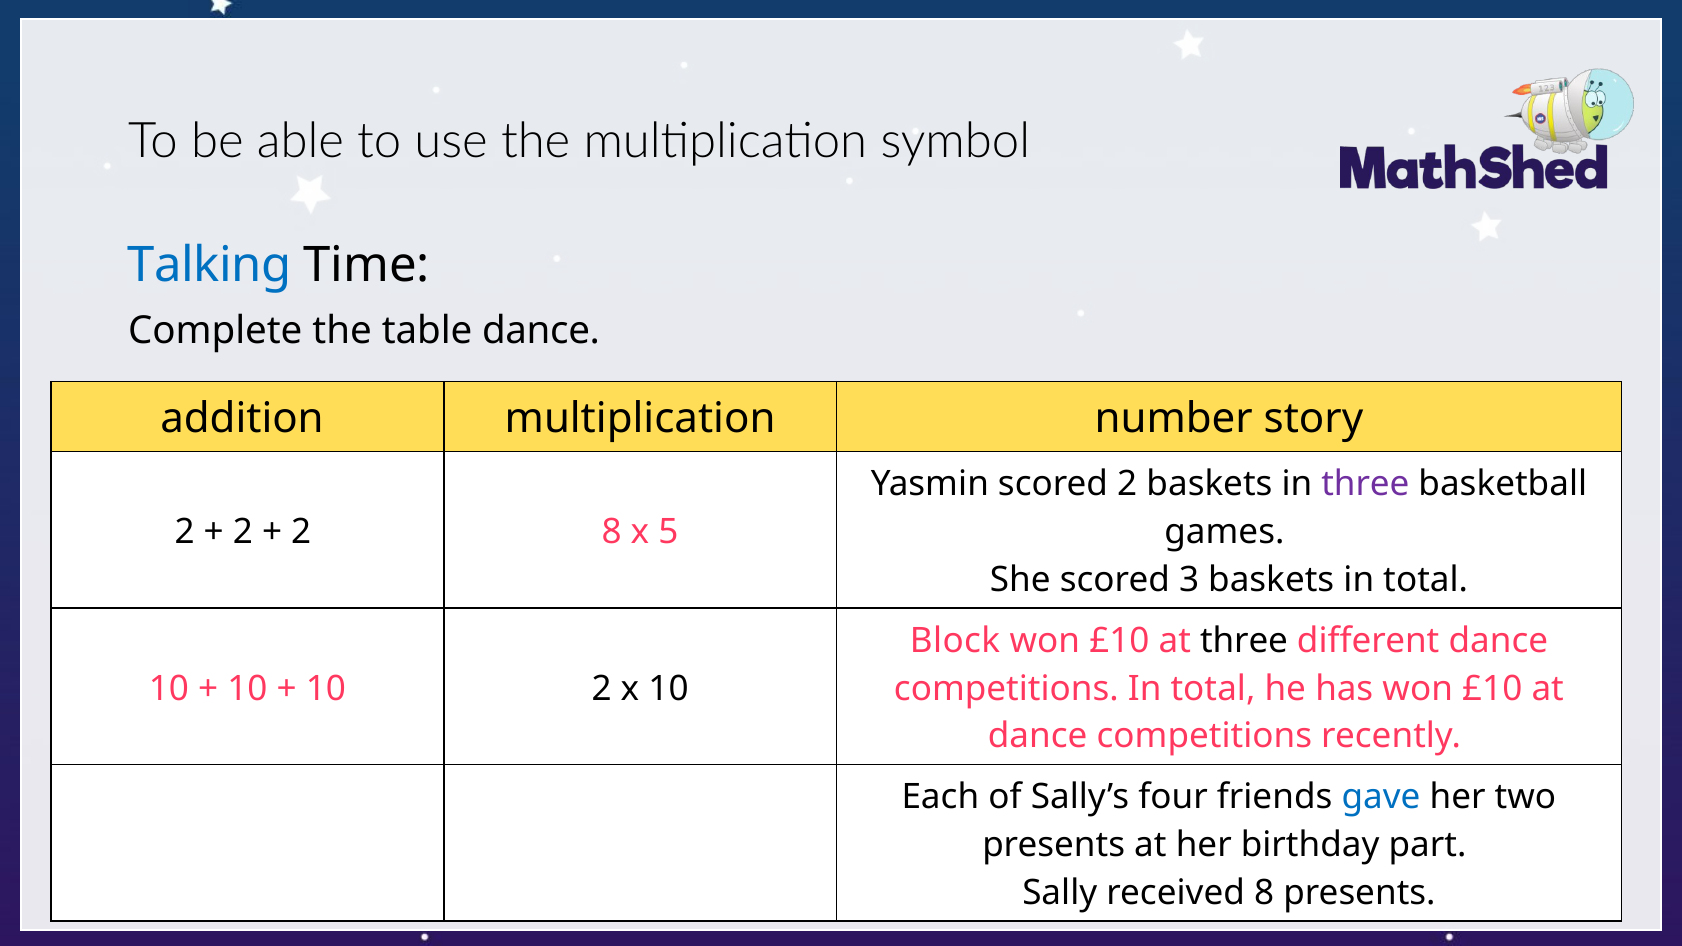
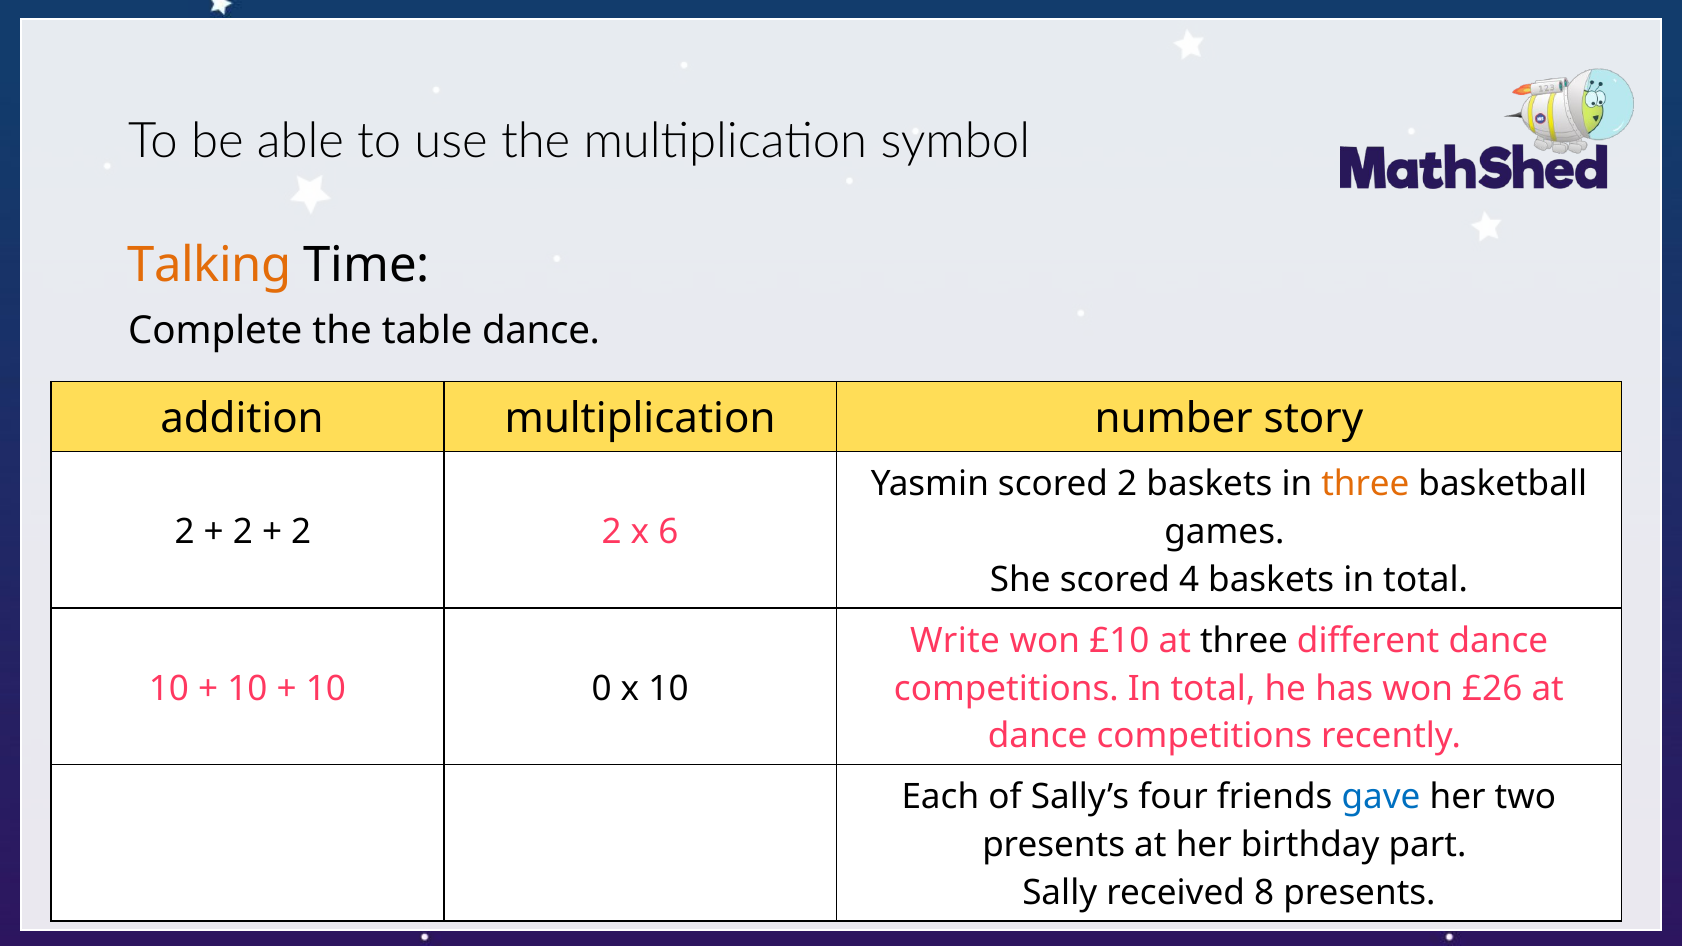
Talking colour: blue -> orange
three at (1365, 484) colour: purple -> orange
2 8: 8 -> 2
5: 5 -> 6
3: 3 -> 4
Block: Block -> Write
10 2: 2 -> 0
has won £10: £10 -> £26
